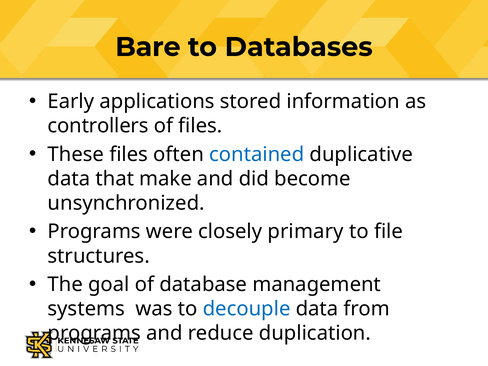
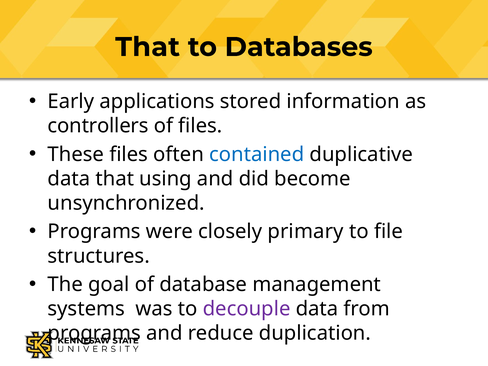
Bare at (148, 47): Bare -> That
make: make -> using
decouple colour: blue -> purple
